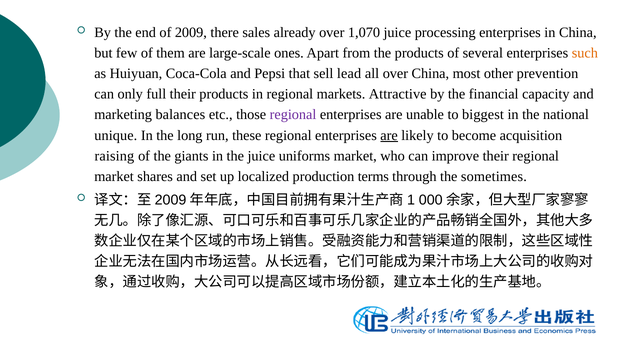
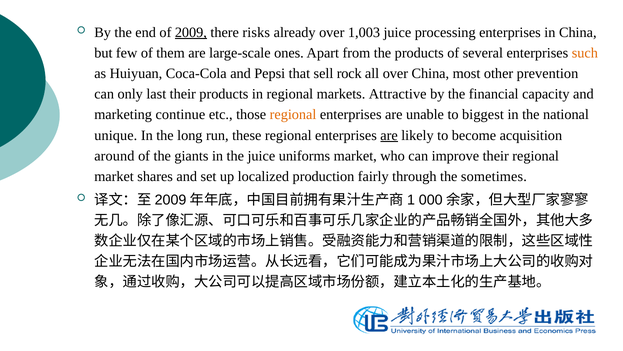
2009 underline: none -> present
sales: sales -> risks
1,070: 1,070 -> 1,003
lead: lead -> rock
full: full -> last
balances: balances -> continue
regional at (293, 115) colour: purple -> orange
raising: raising -> around
terms: terms -> fairly
